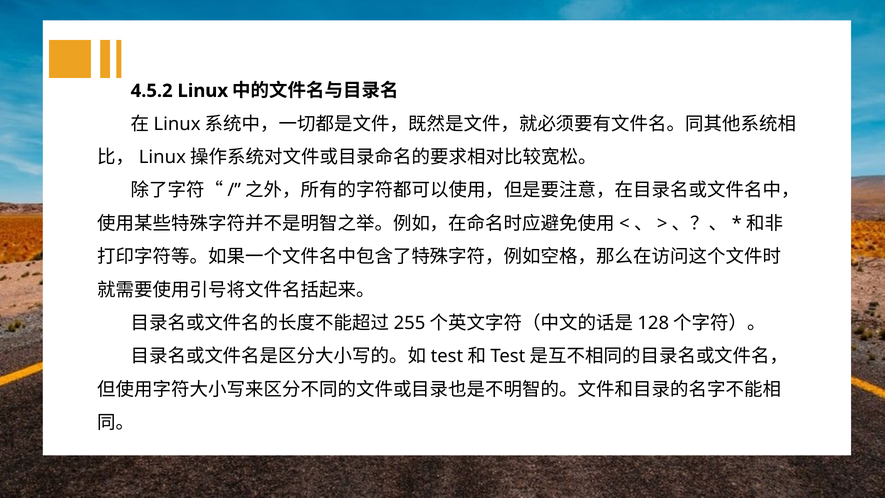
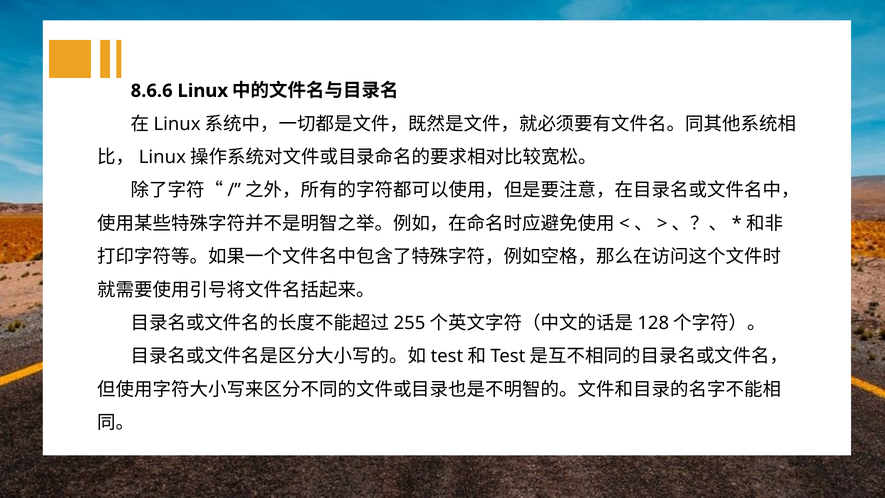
4.5.2: 4.5.2 -> 8.6.6
